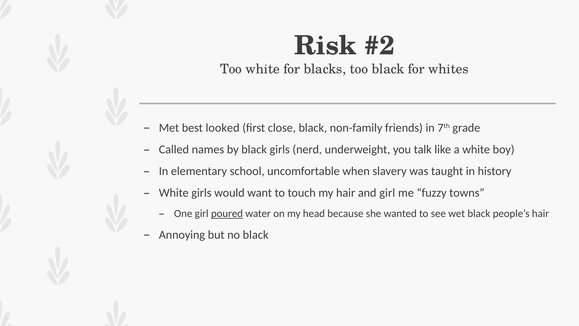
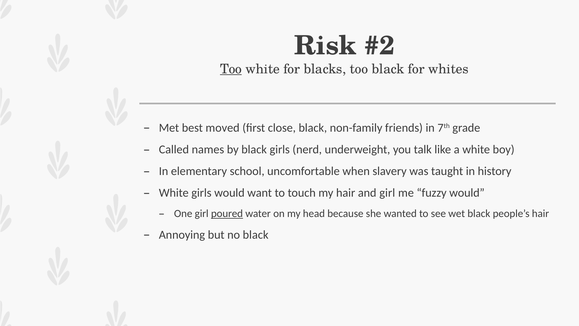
Too at (231, 69) underline: none -> present
looked: looked -> moved
fuzzy towns: towns -> would
